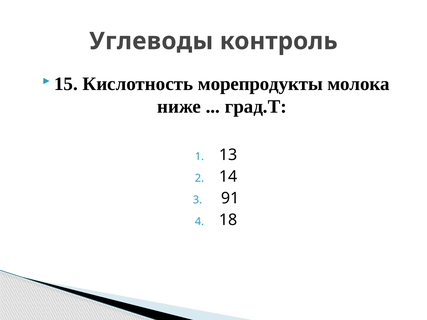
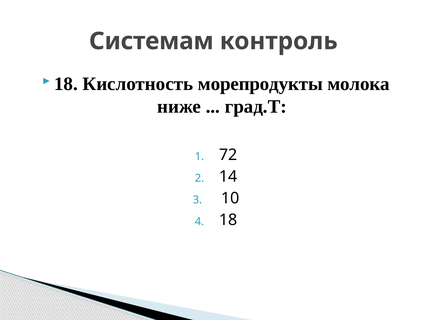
Углеводы: Углеводы -> Системам
15 at (66, 84): 15 -> 18
13: 13 -> 72
91: 91 -> 10
